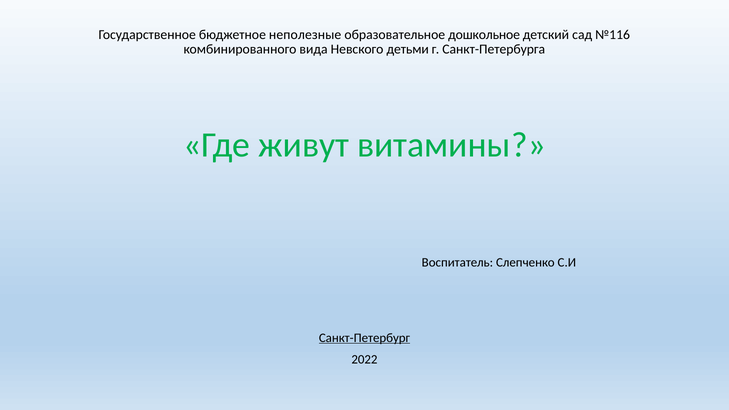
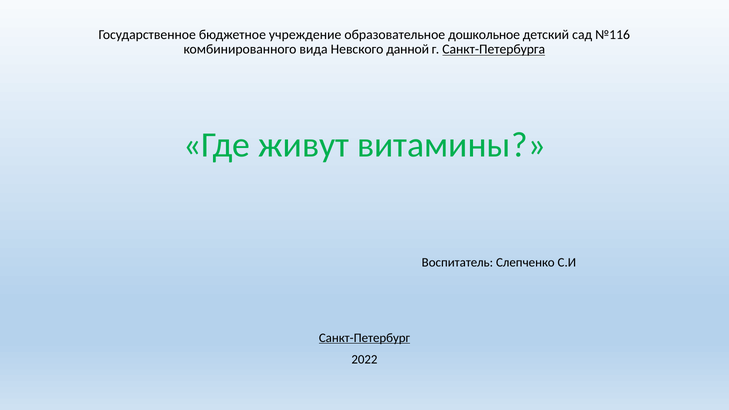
неполезные: неполезные -> учреждение
детьми: детьми -> данной
Санкт-Петербурга underline: none -> present
